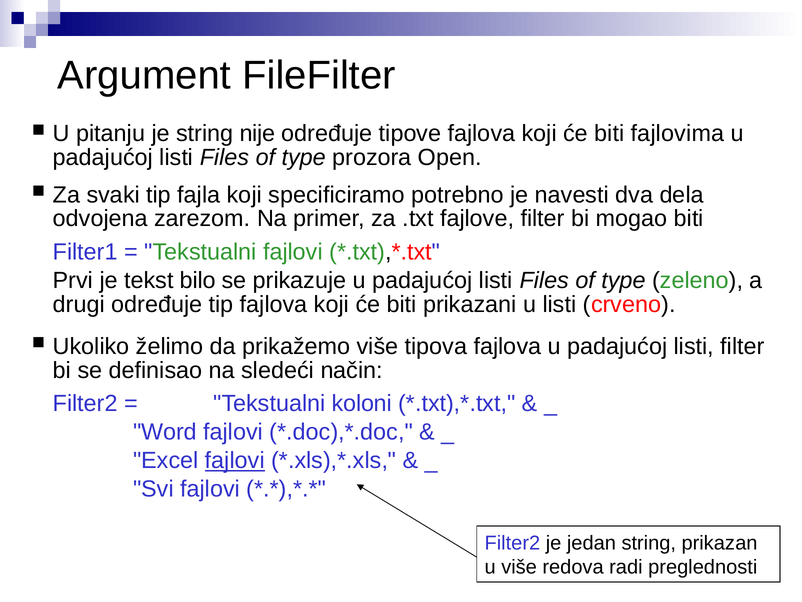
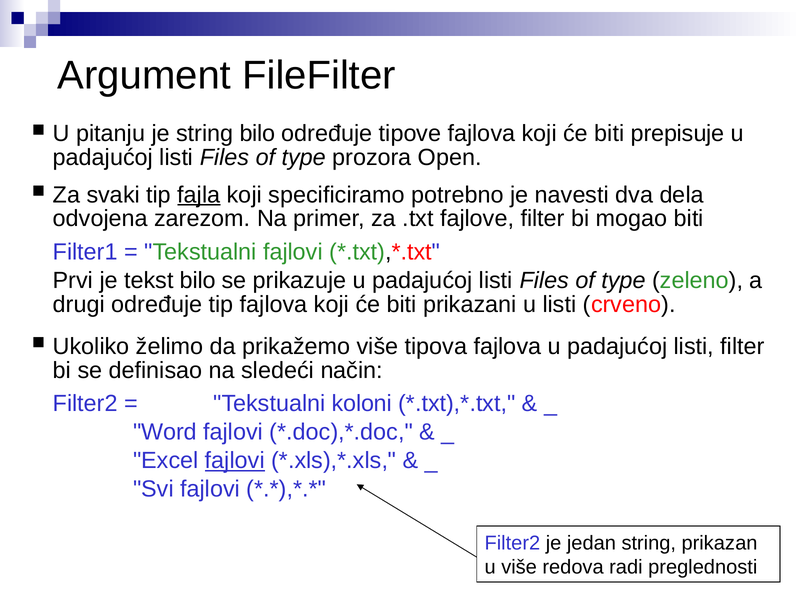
string nije: nije -> bilo
fajlovima: fajlovima -> prepisuje
fajla underline: none -> present
